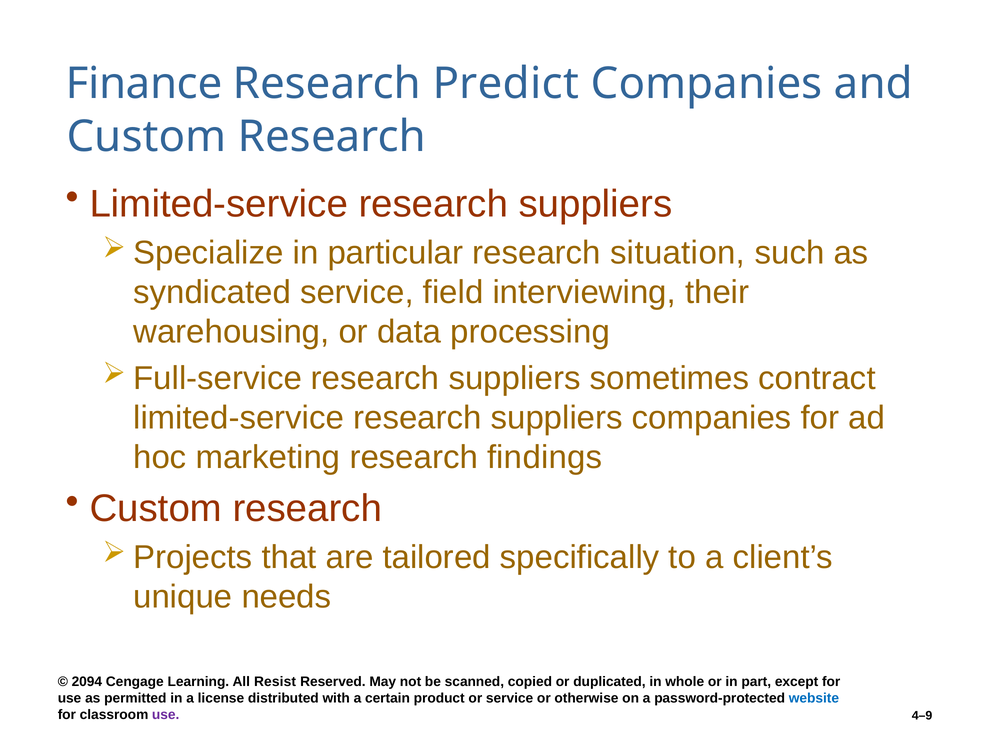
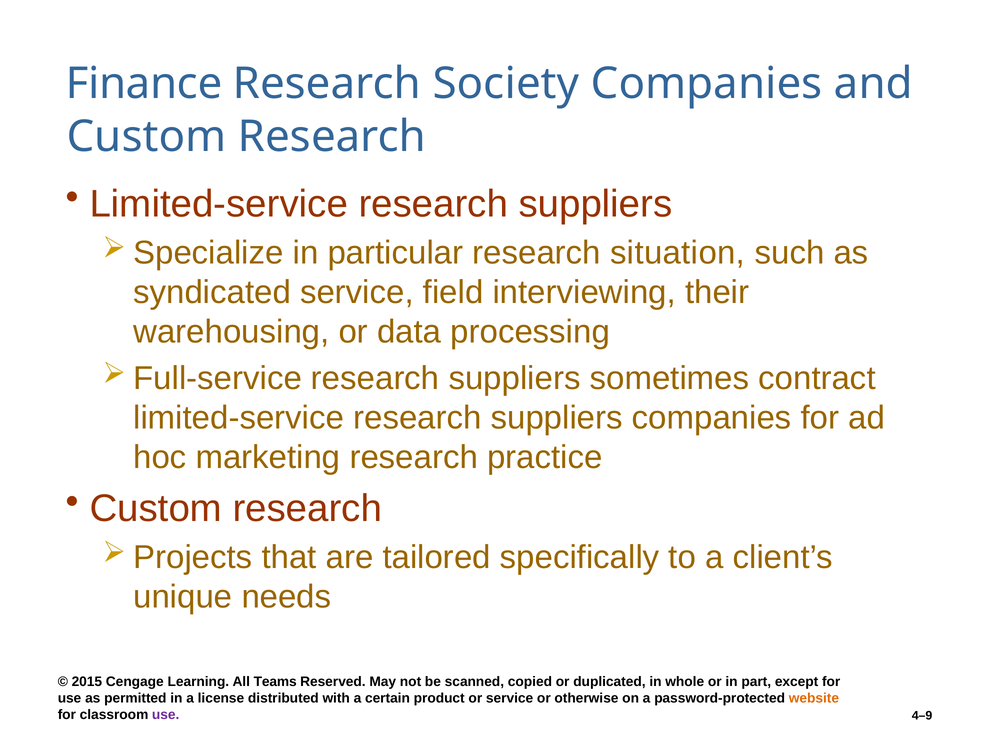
Predict: Predict -> Society
findings: findings -> practice
2094: 2094 -> 2015
Resist: Resist -> Teams
website colour: blue -> orange
